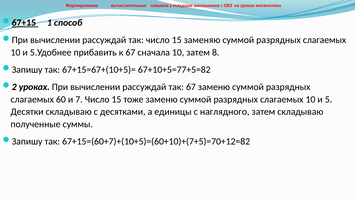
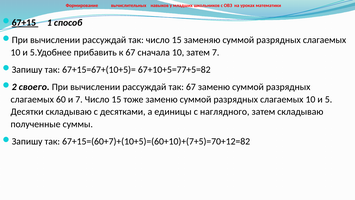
затем 8: 8 -> 7
2 уроках: уроках -> своего
